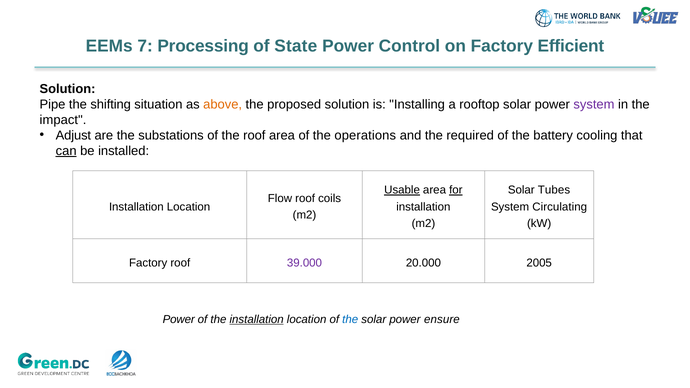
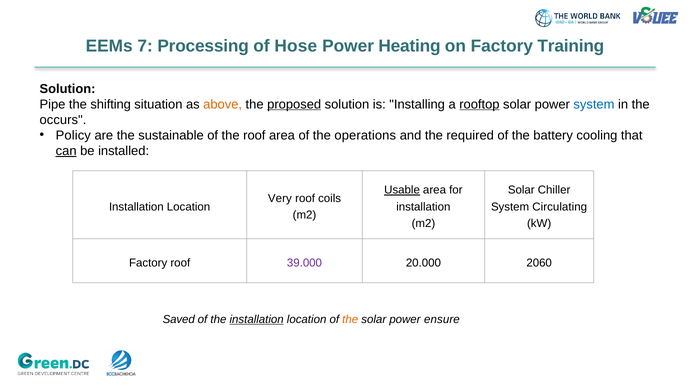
State: State -> Hose
Control: Control -> Heating
Efficient: Efficient -> Training
proposed underline: none -> present
rooftop underline: none -> present
system at (594, 104) colour: purple -> blue
impact: impact -> occurs
Adjust: Adjust -> Policy
substations: substations -> sustainable
for underline: present -> none
Tubes: Tubes -> Chiller
Flow: Flow -> Very
2005: 2005 -> 2060
Power at (179, 319): Power -> Saved
the at (350, 319) colour: blue -> orange
